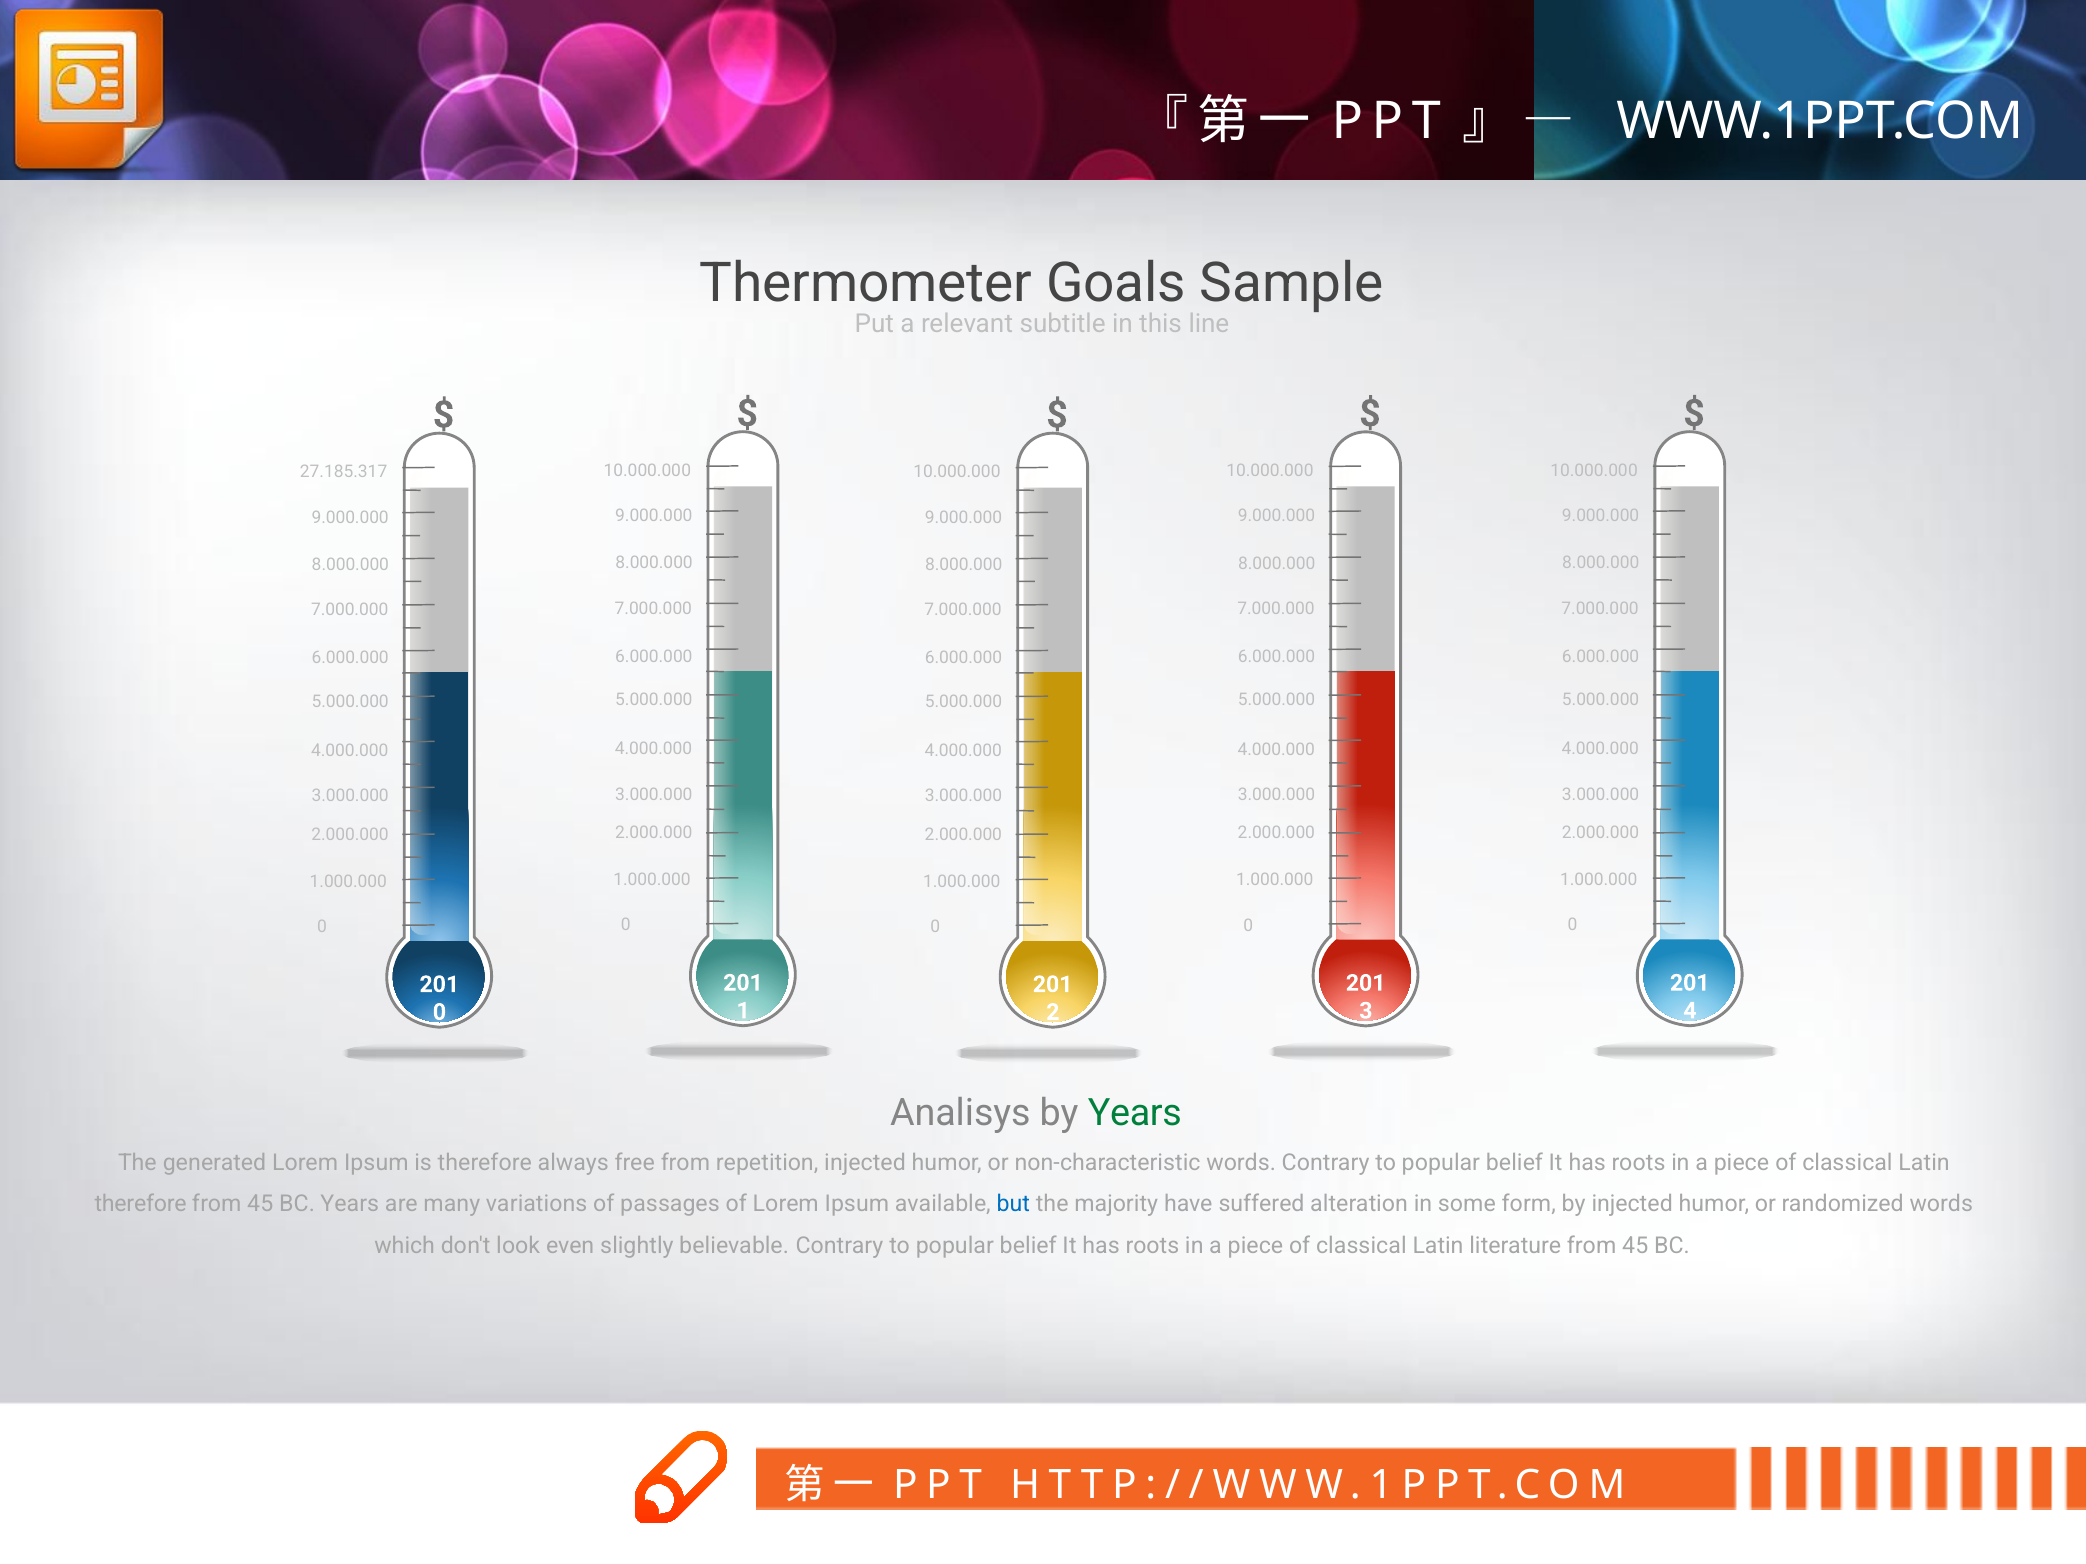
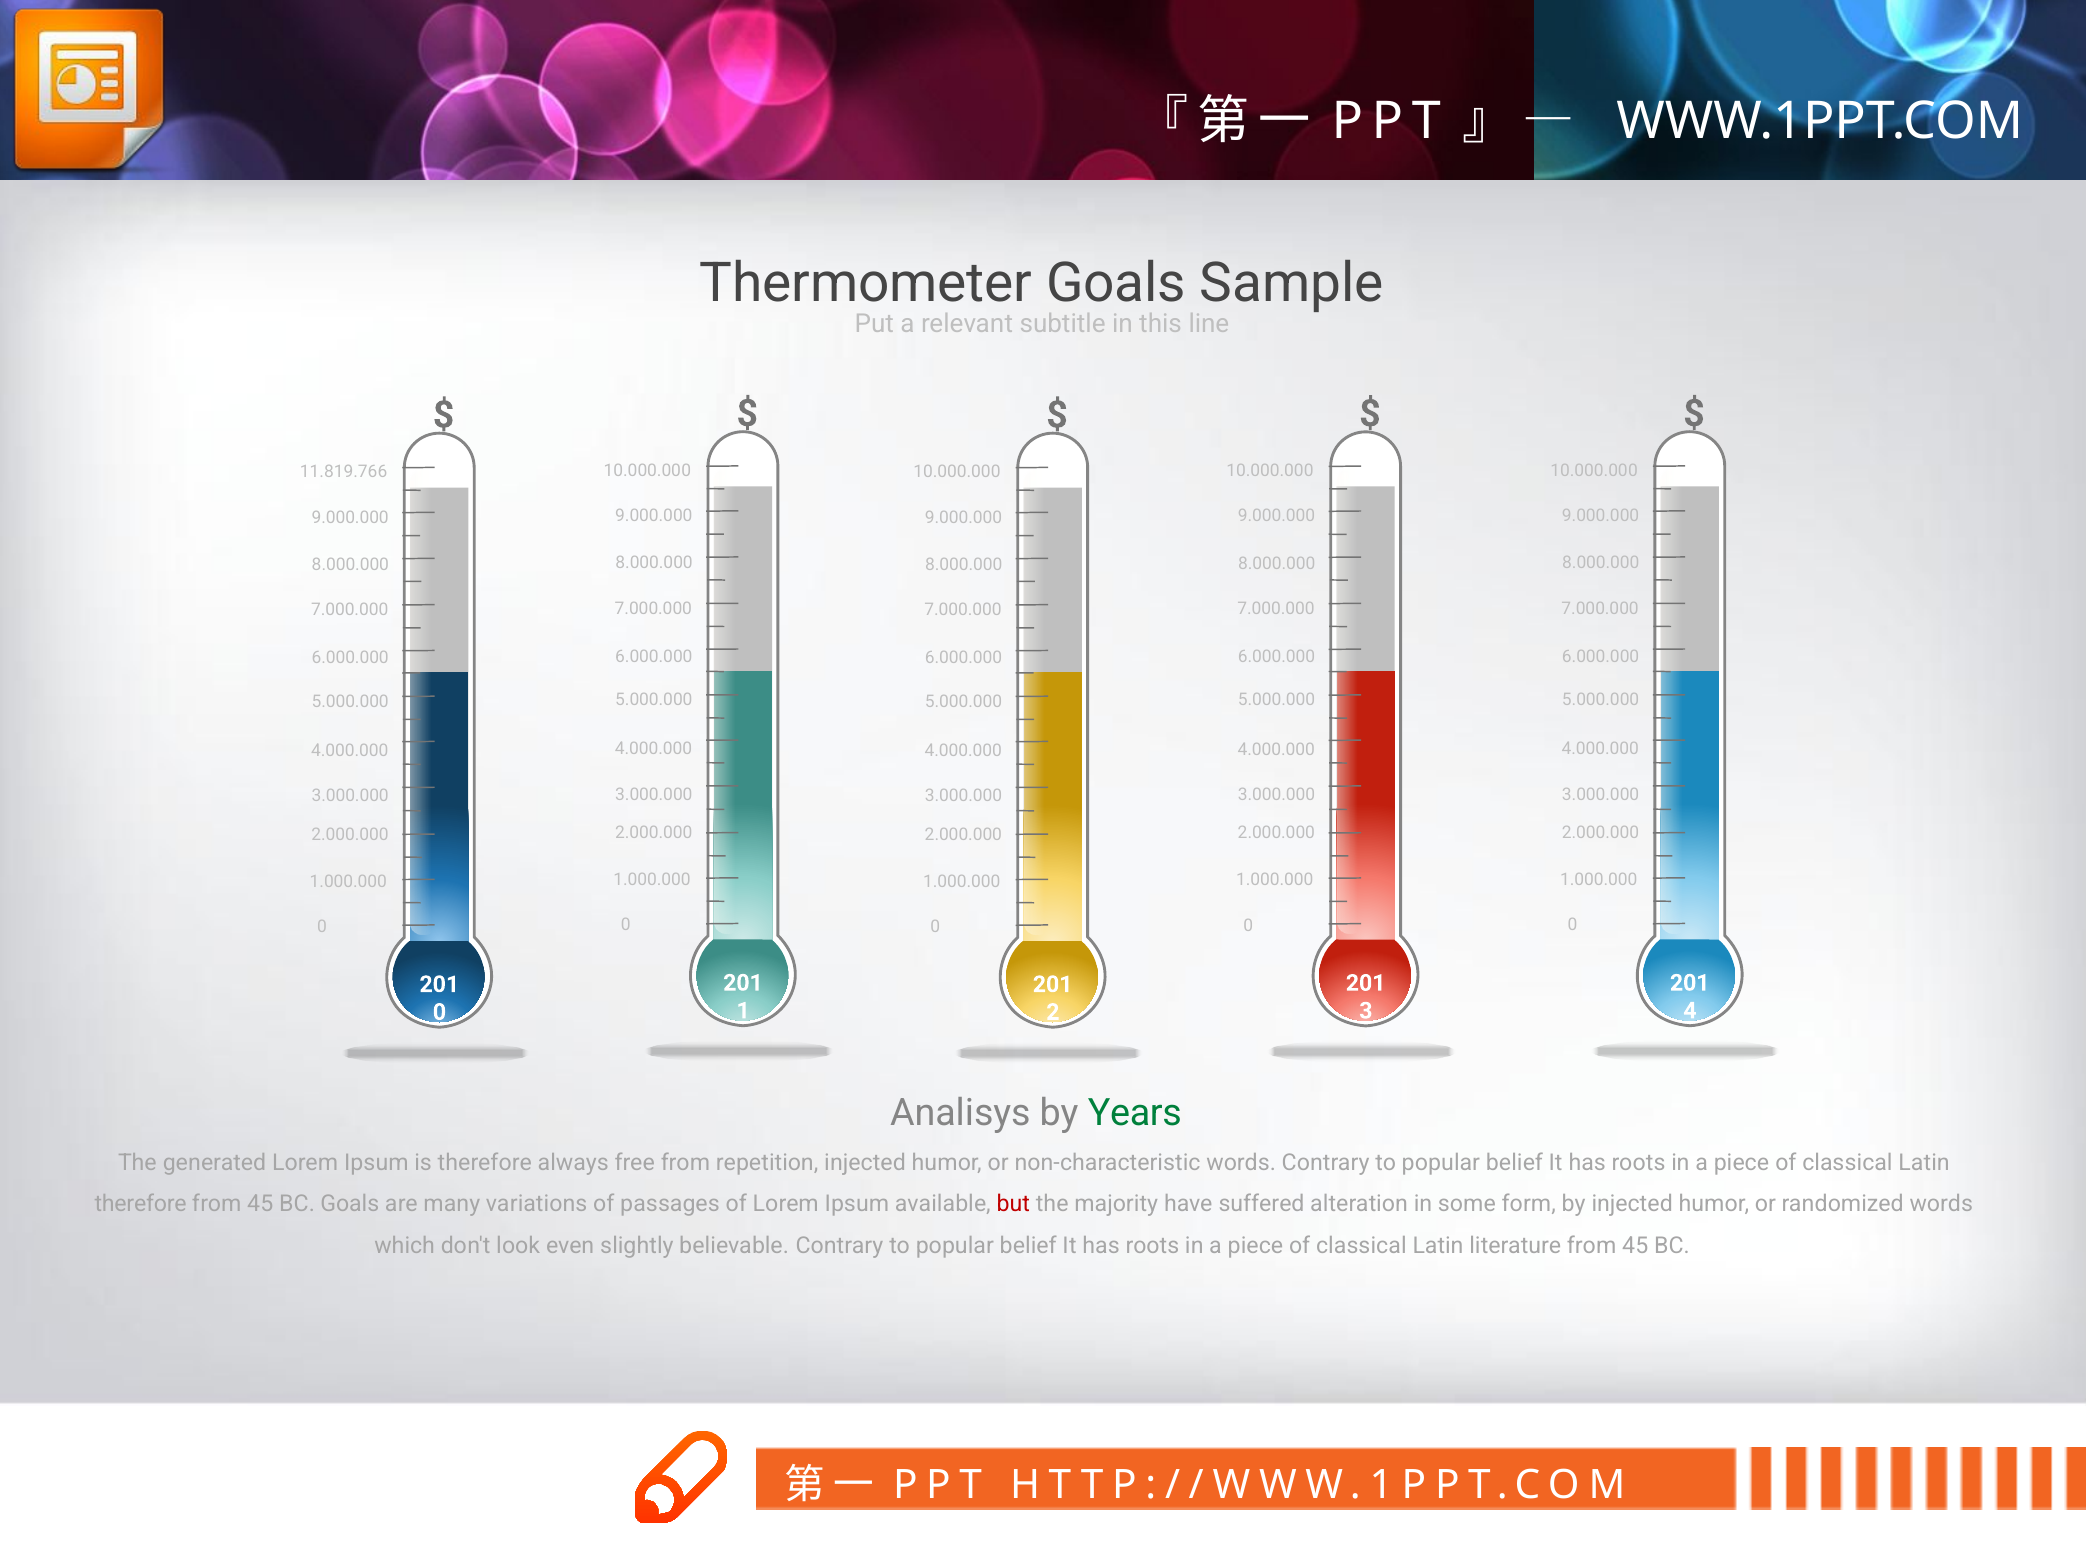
27.185.317: 27.185.317 -> 11.819.766
BC Years: Years -> Goals
but colour: blue -> red
